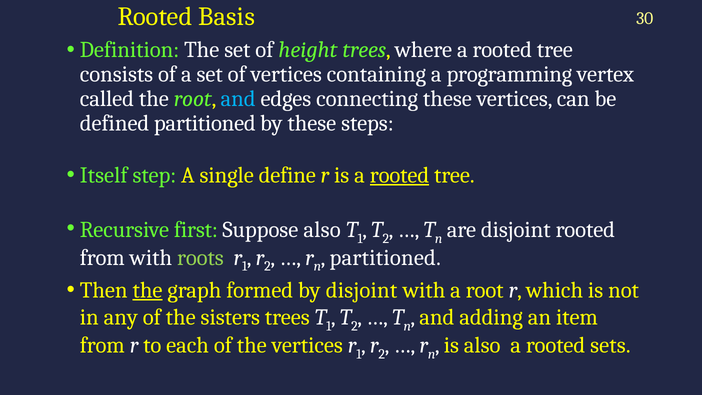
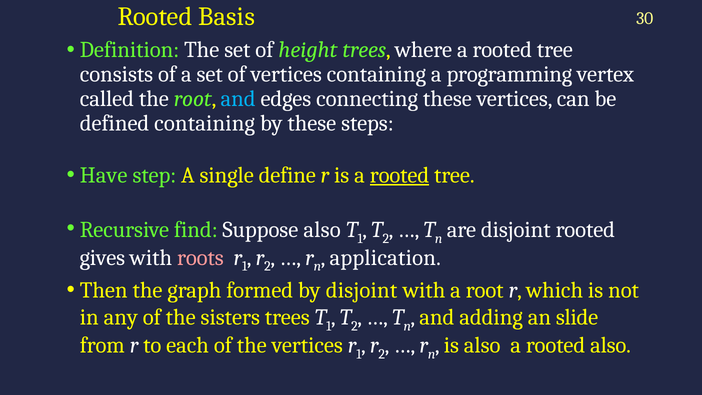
defined partitioned: partitioned -> containing
Itself: Itself -> Have
first: first -> find
from at (102, 257): from -> gives
roots colour: light green -> pink
partitioned at (385, 257): partitioned -> application
the at (148, 290) underline: present -> none
item: item -> slide
rooted sets: sets -> also
